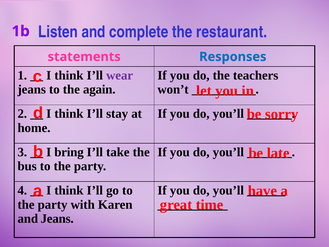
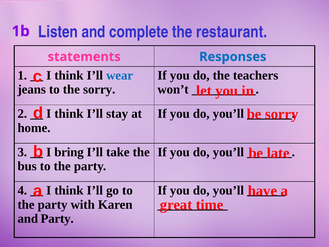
wear colour: purple -> blue
the again: again -> sorry
and Jeans: Jeans -> Party
